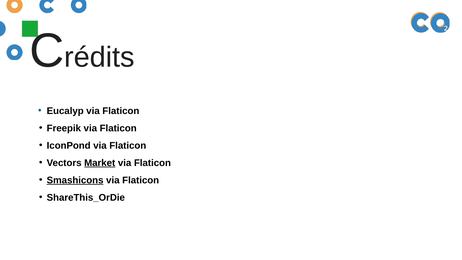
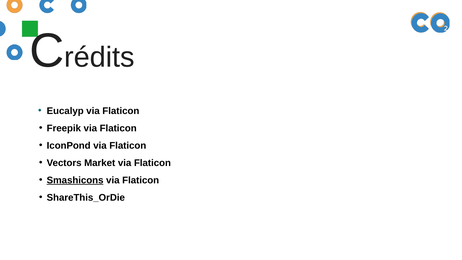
Market underline: present -> none
